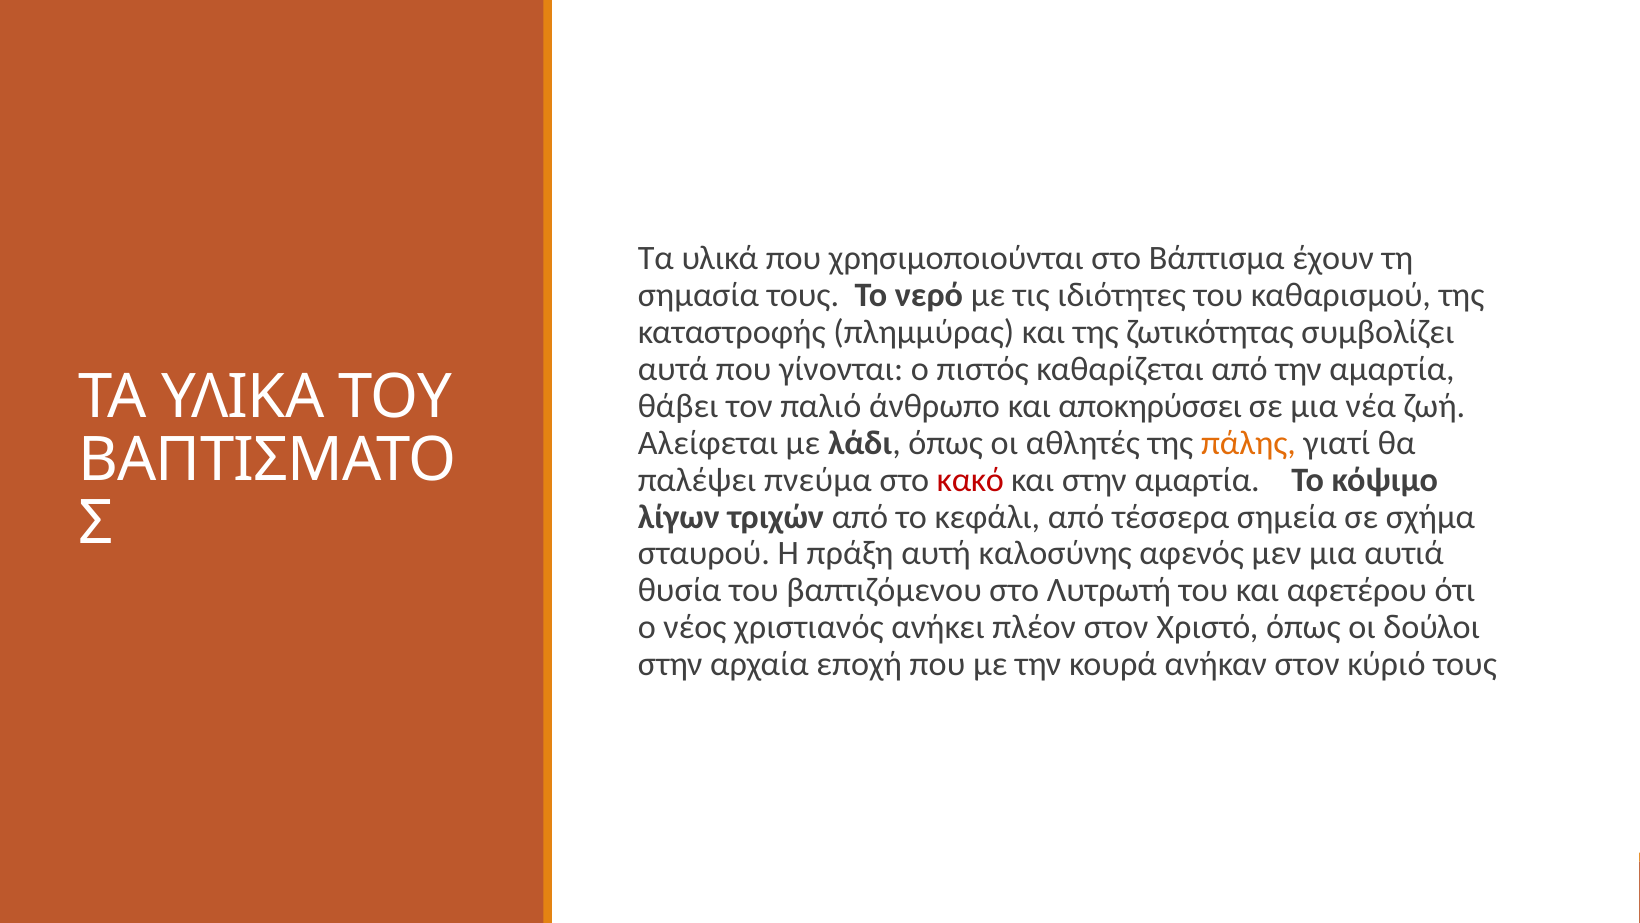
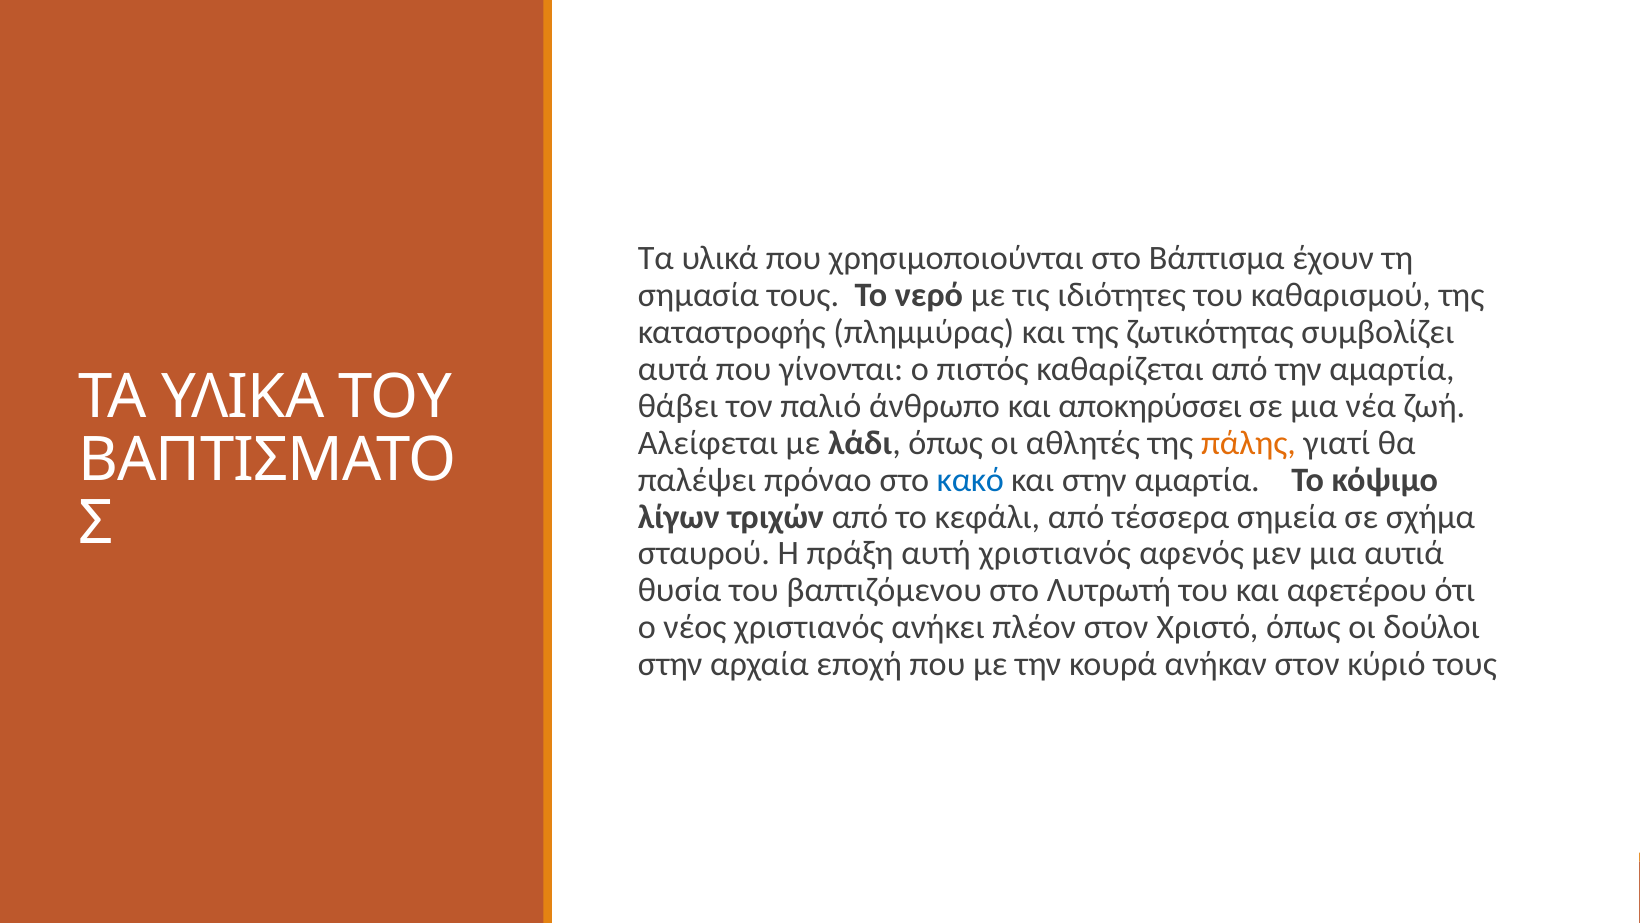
πνεύμα: πνεύμα -> πρόναο
κακό colour: red -> blue
αυτή καλοσύνης: καλοσύνης -> χριστιανός
